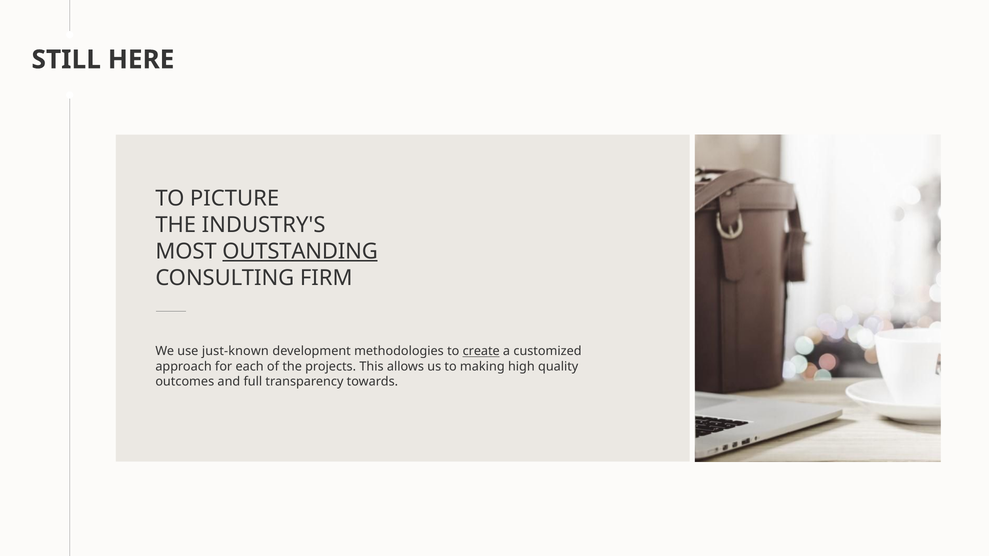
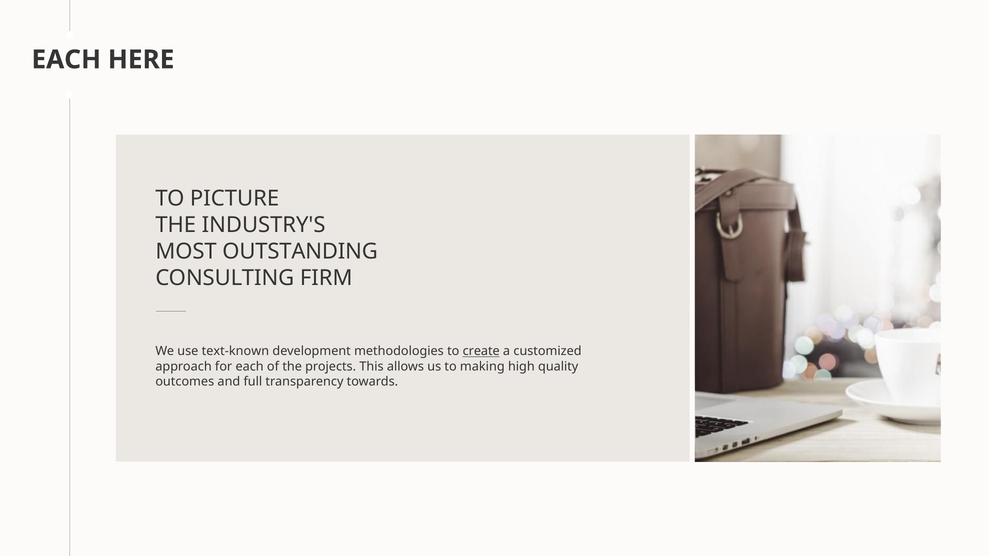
STILL at (66, 60): STILL -> EACH
OUTSTANDING underline: present -> none
just-known: just-known -> text-known
